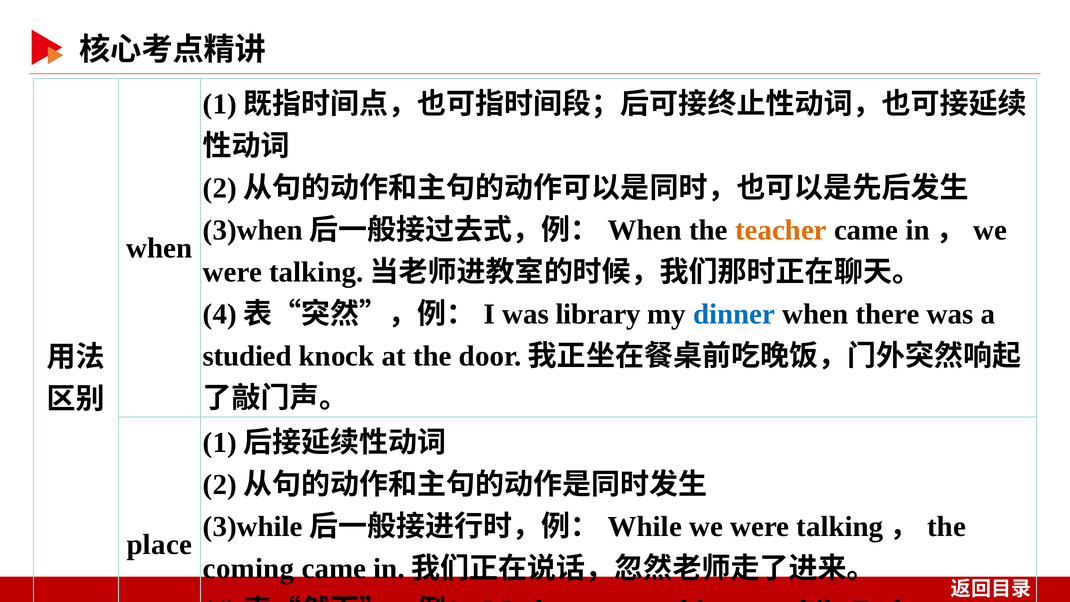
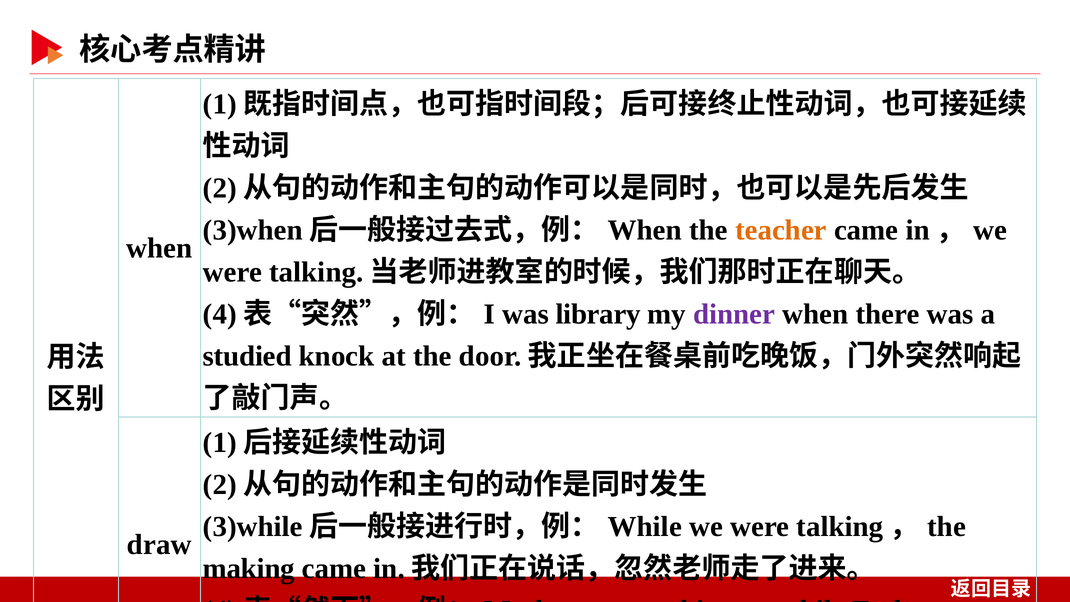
dinner colour: blue -> purple
place: place -> draw
coming: coming -> making
